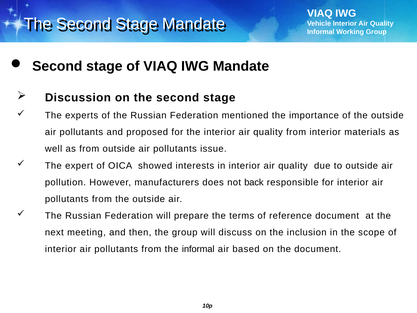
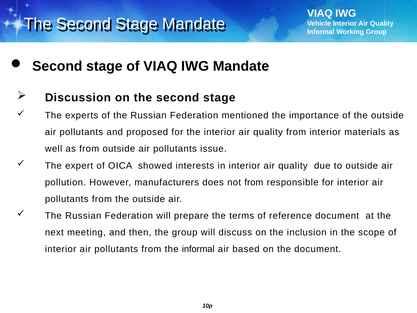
not back: back -> from
